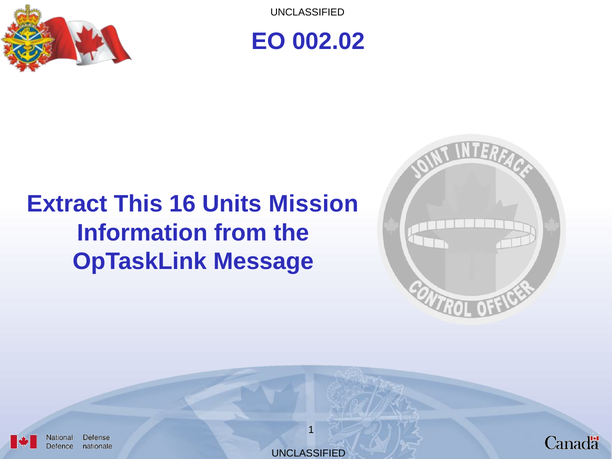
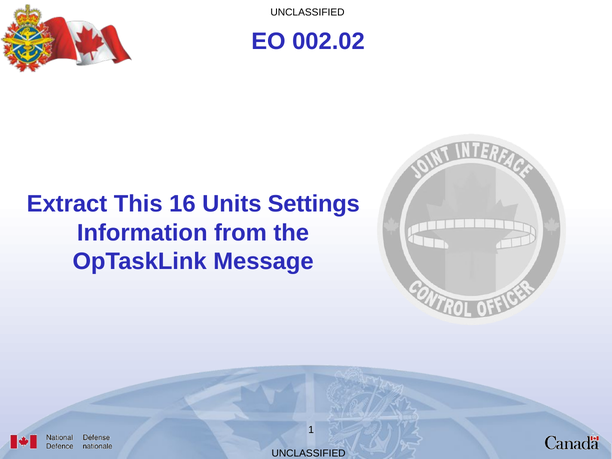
Mission: Mission -> Settings
